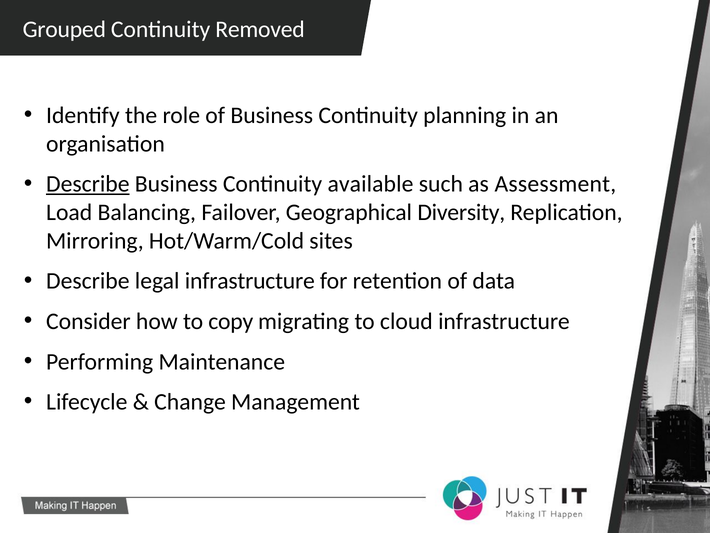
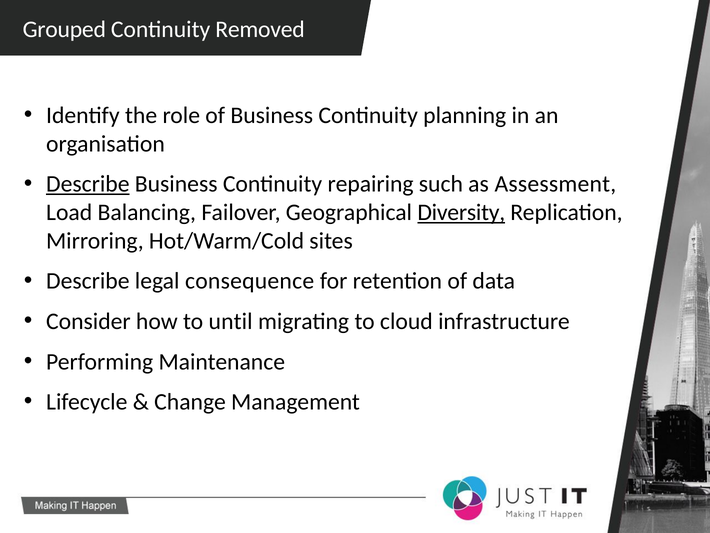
available: available -> repairing
Diversity underline: none -> present
legal infrastructure: infrastructure -> consequence
copy: copy -> until
